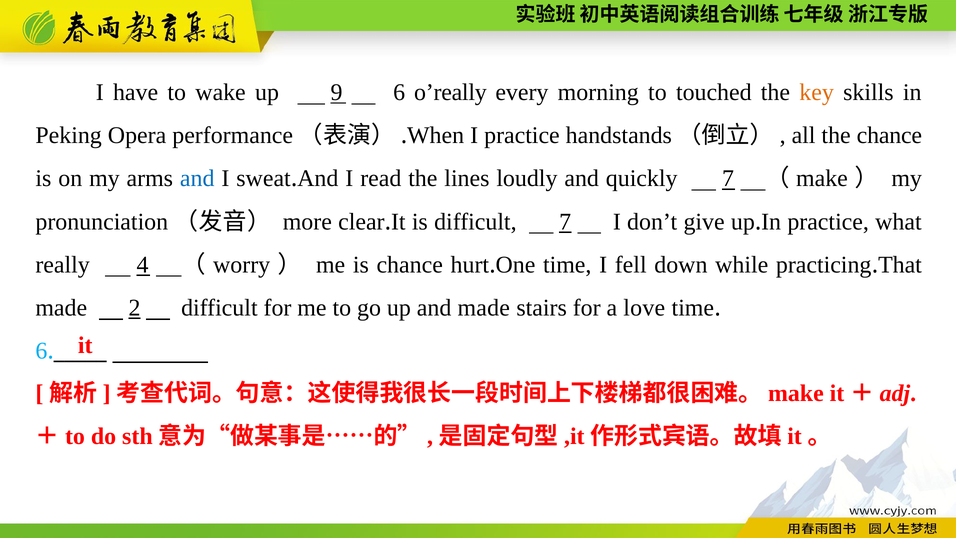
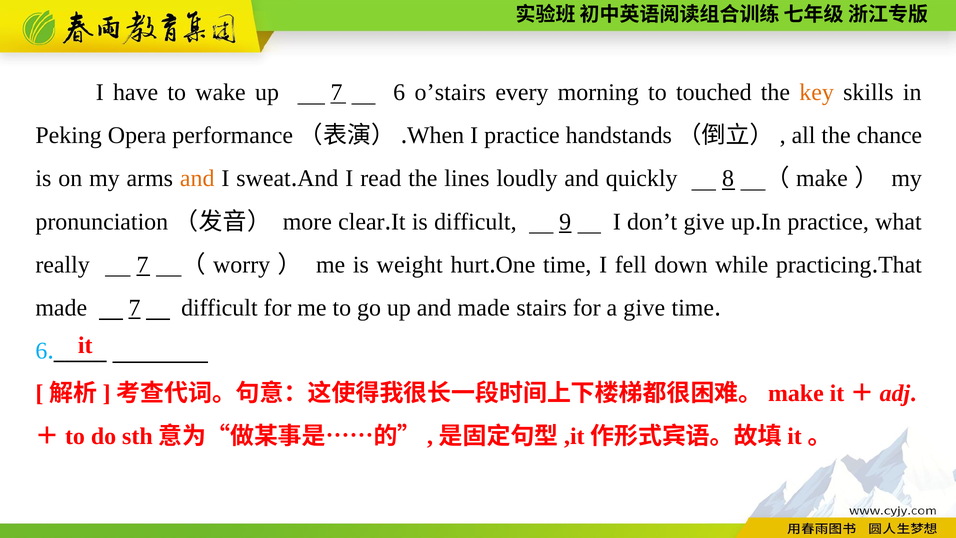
up 9: 9 -> 7
o’really: o’really -> o’stairs
and at (197, 179) colour: blue -> orange
quickly 7: 7 -> 8
difficult 7: 7 -> 9
really 4: 4 -> 7
is chance: chance -> weight
made 2: 2 -> 7
a love: love -> give
